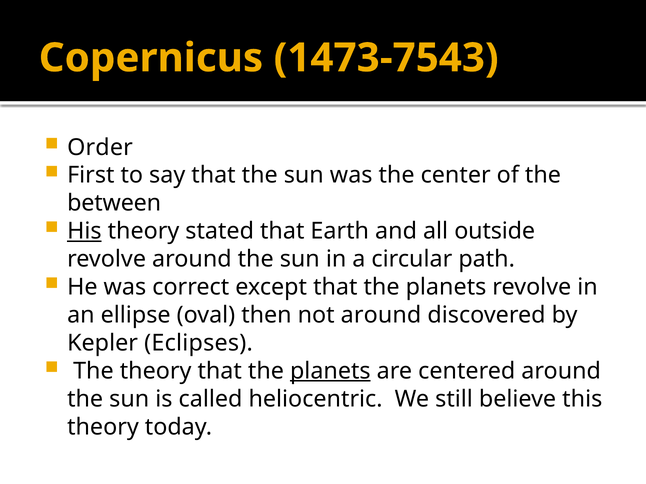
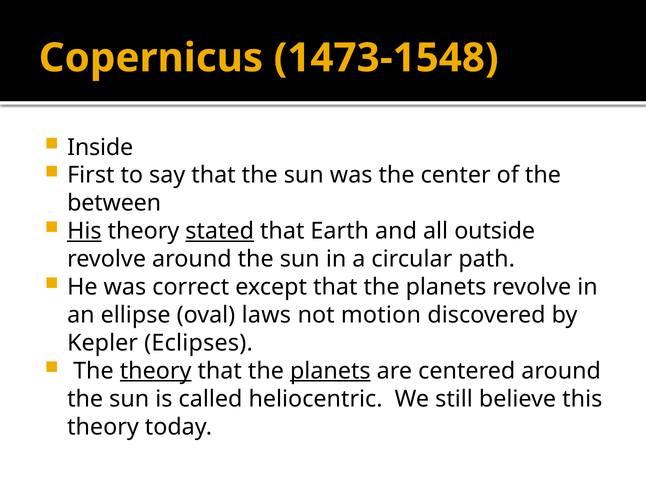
1473-7543: 1473-7543 -> 1473-1548
Order: Order -> Inside
stated underline: none -> present
then: then -> laws
not around: around -> motion
theory at (156, 371) underline: none -> present
